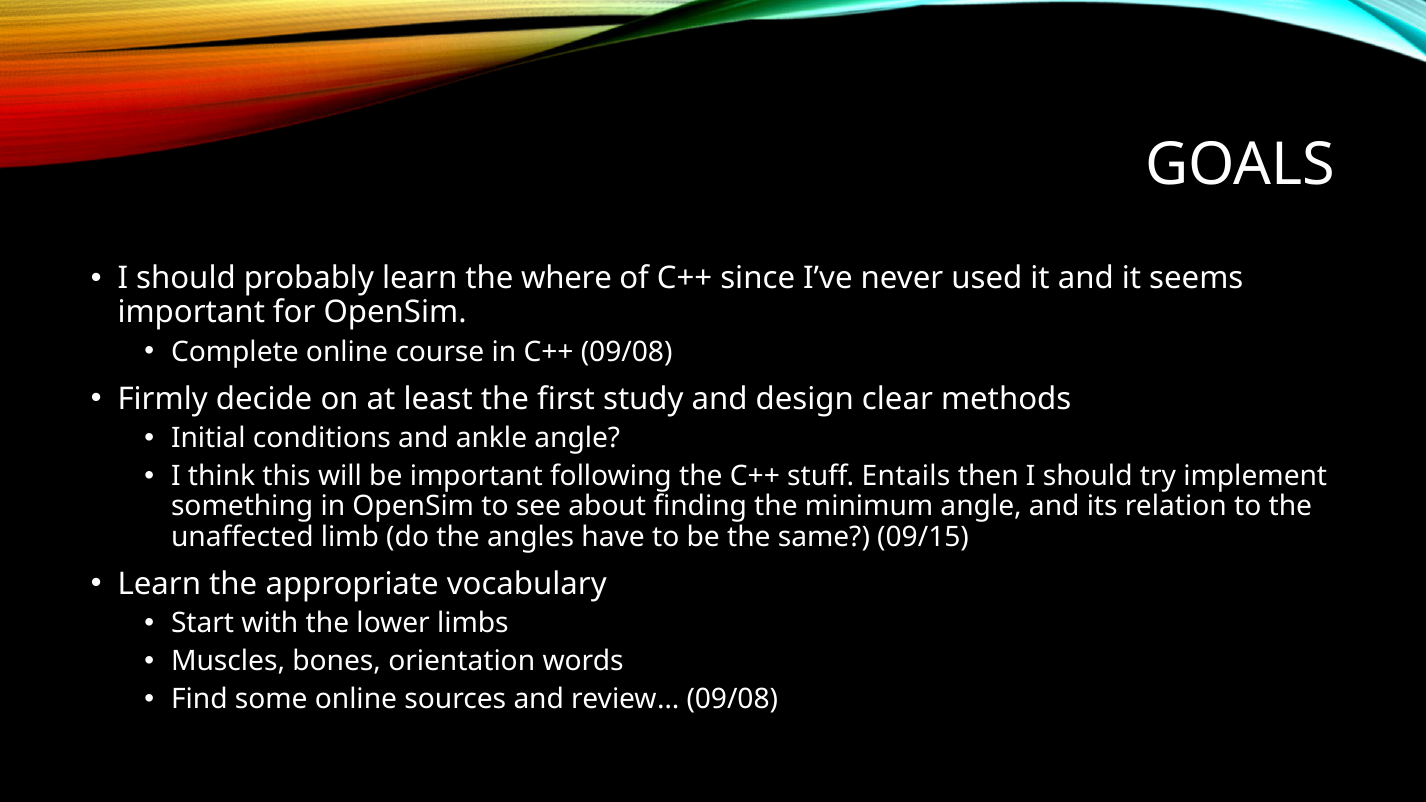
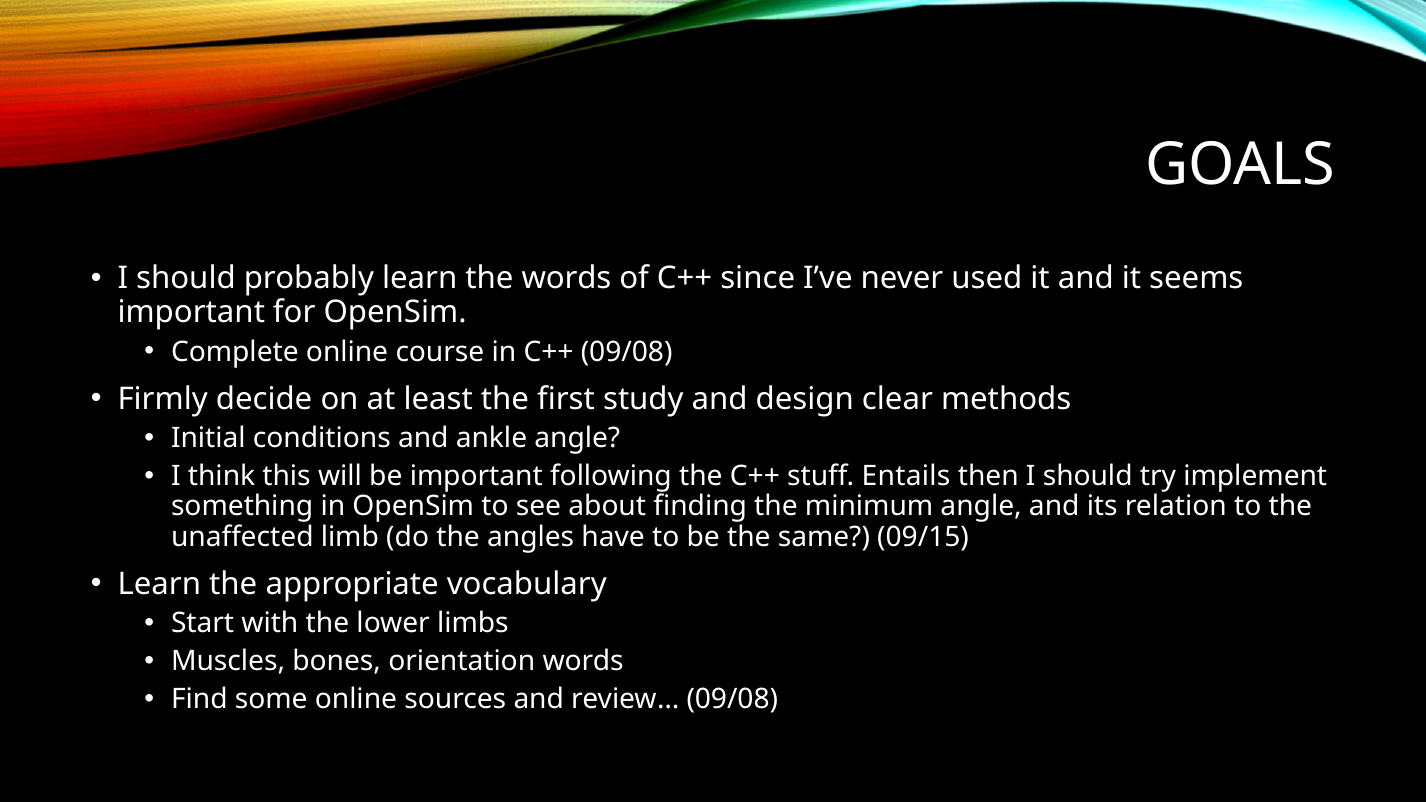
the where: where -> words
